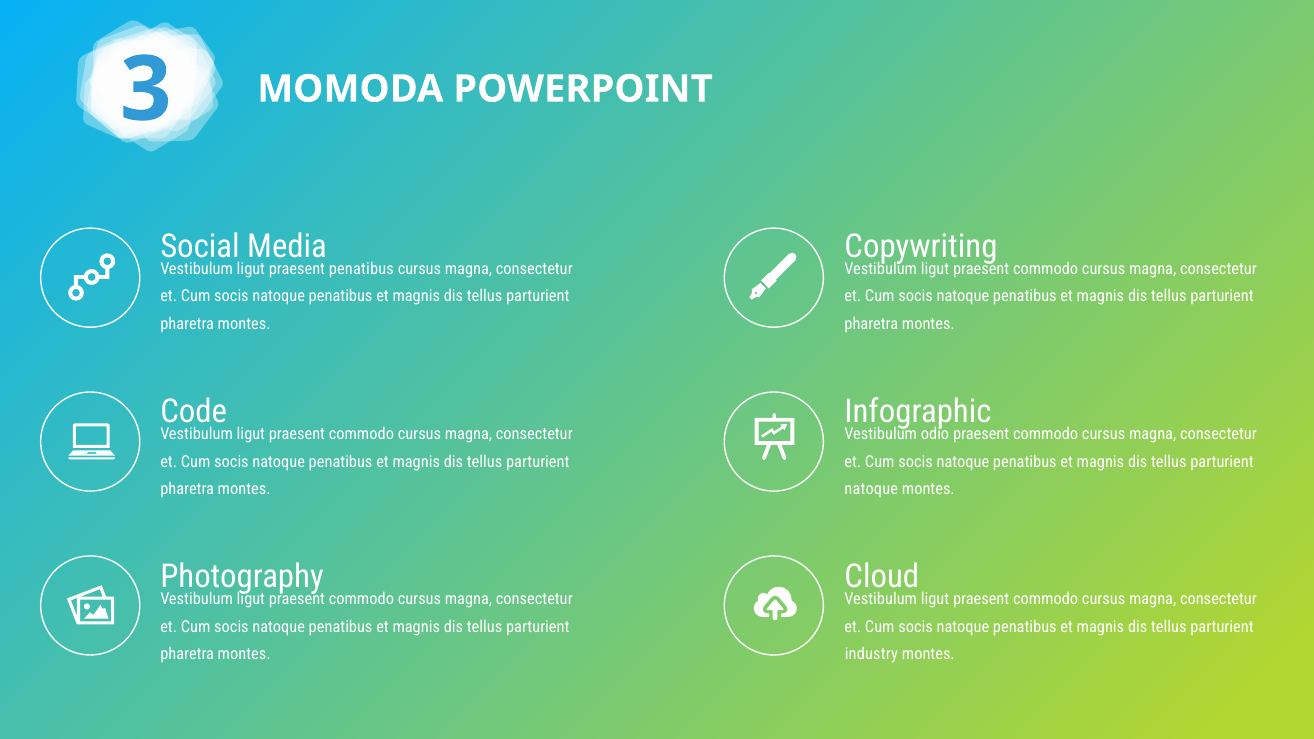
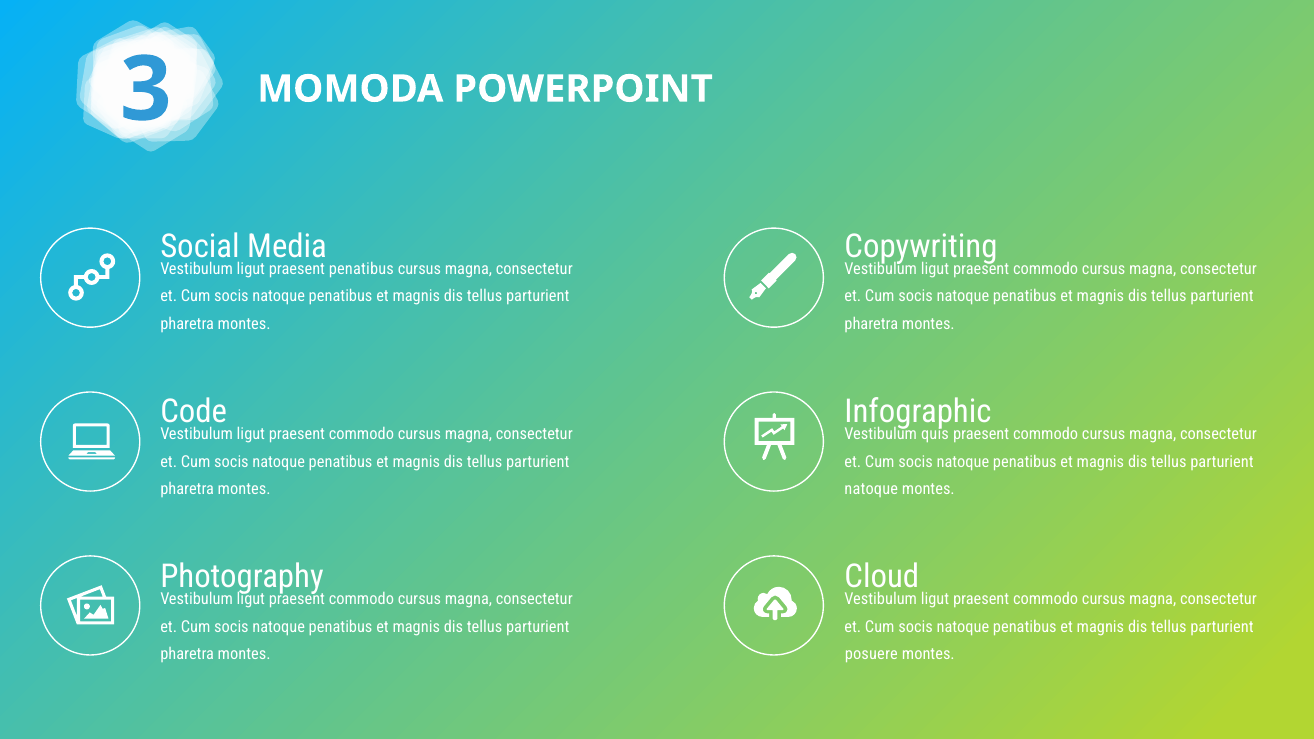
odio: odio -> quis
industry: industry -> posuere
